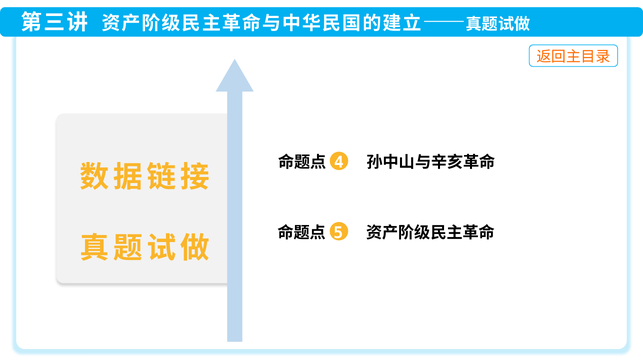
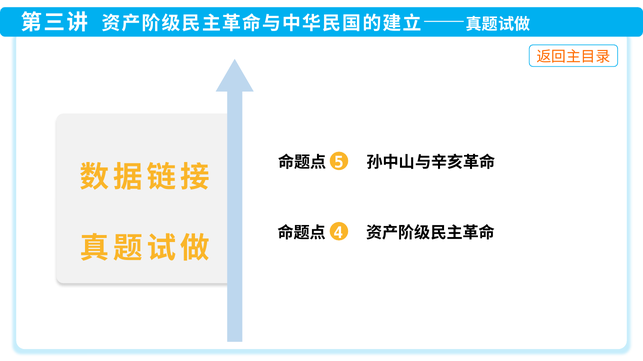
4: 4 -> 5
5: 5 -> 4
